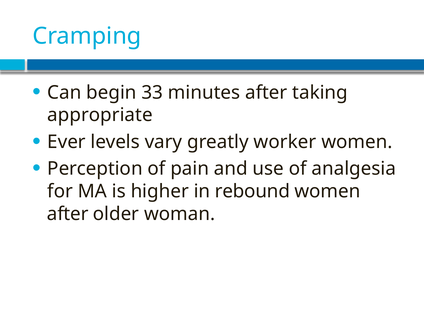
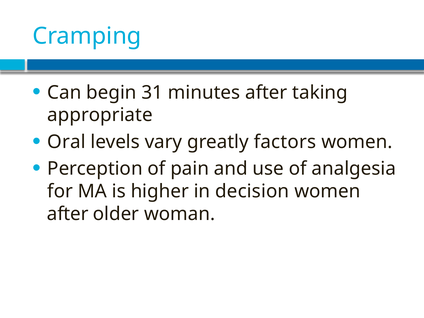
33: 33 -> 31
Ever: Ever -> Oral
worker: worker -> factors
rebound: rebound -> decision
